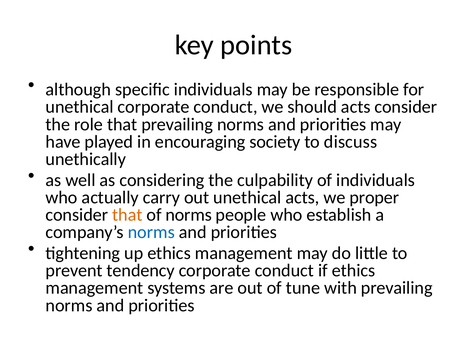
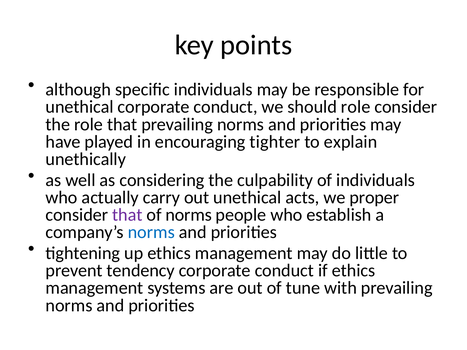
should acts: acts -> role
society: society -> tighter
discuss: discuss -> explain
that at (127, 215) colour: orange -> purple
